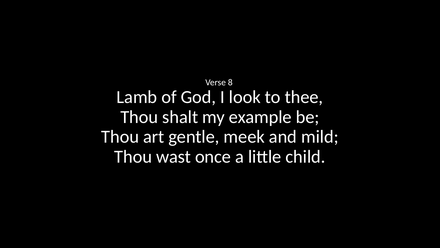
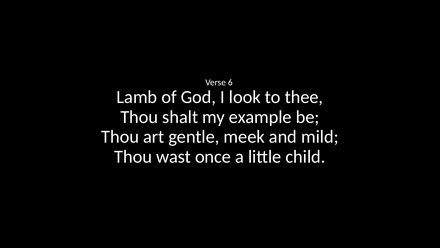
8: 8 -> 6
